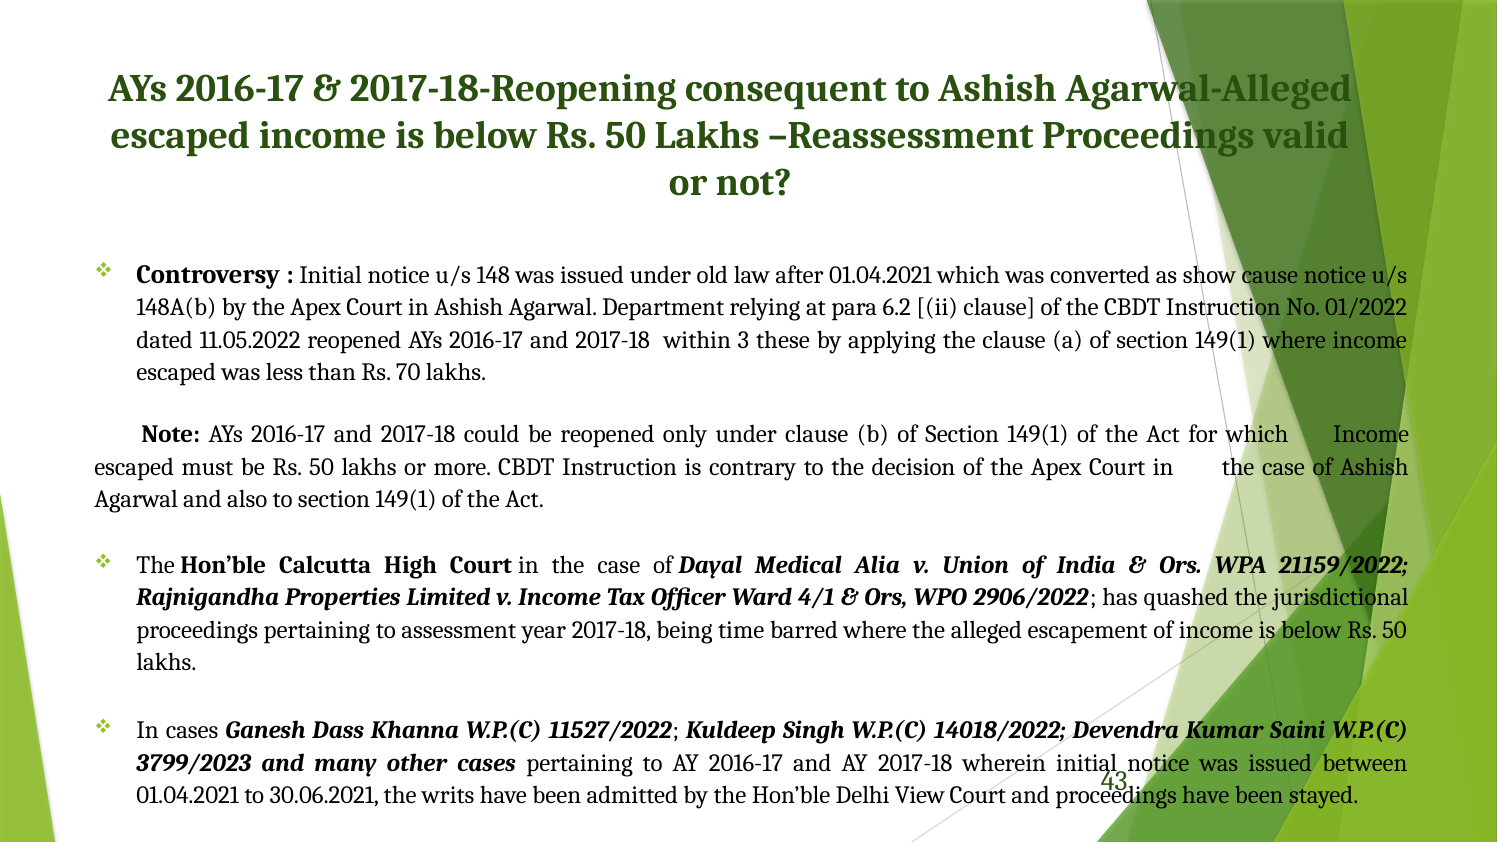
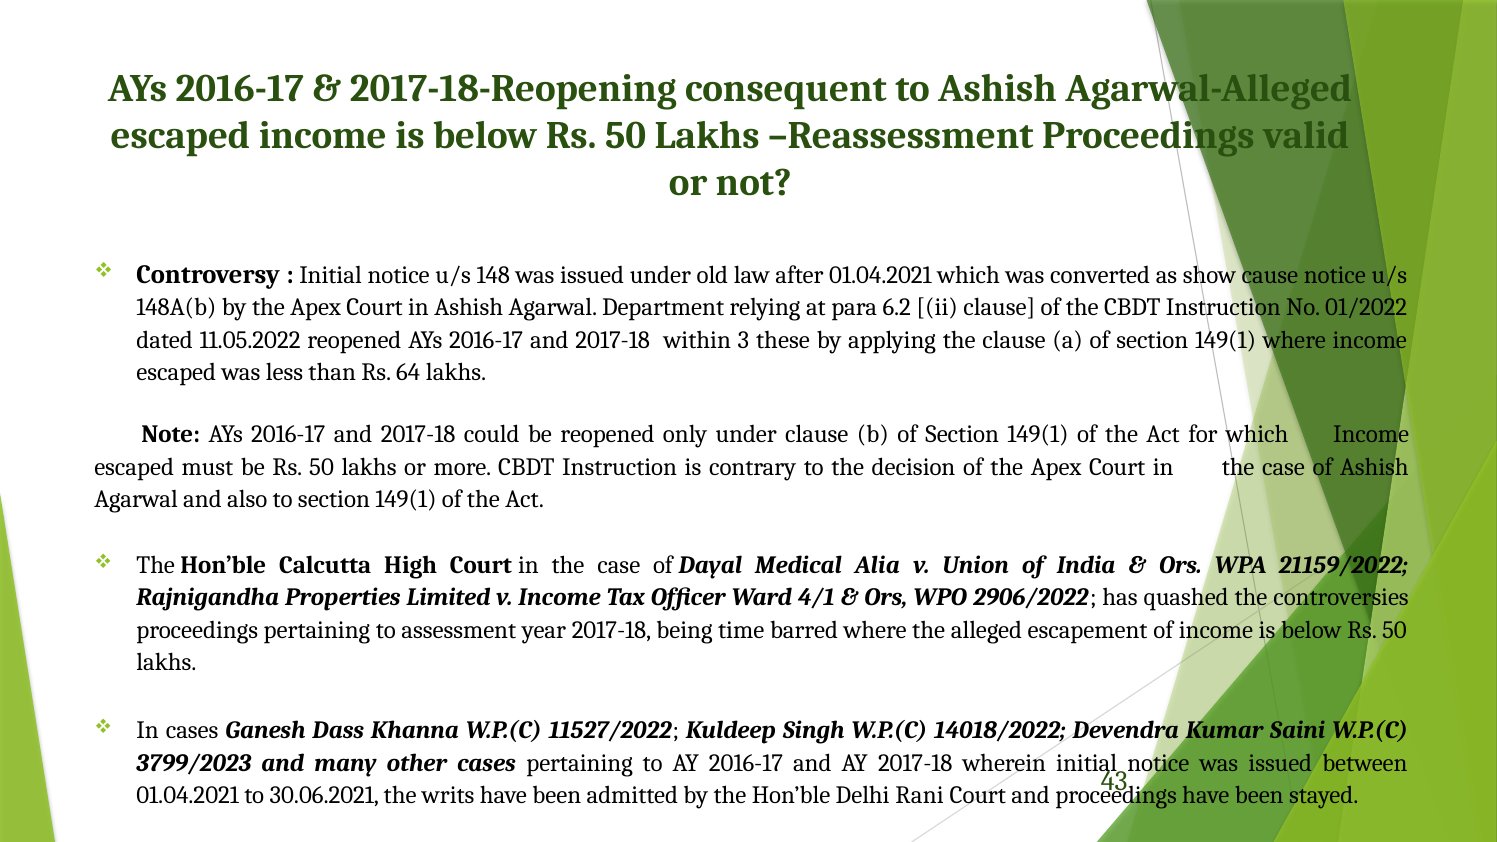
70: 70 -> 64
jurisdictional: jurisdictional -> controversies
View: View -> Rani
